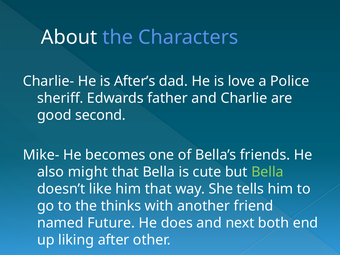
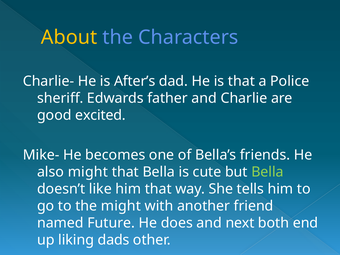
About colour: white -> yellow
is love: love -> that
second: second -> excited
the thinks: thinks -> might
after: after -> dads
